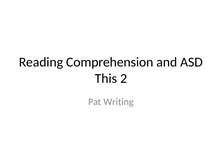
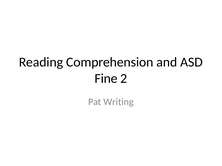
This: This -> Fine
